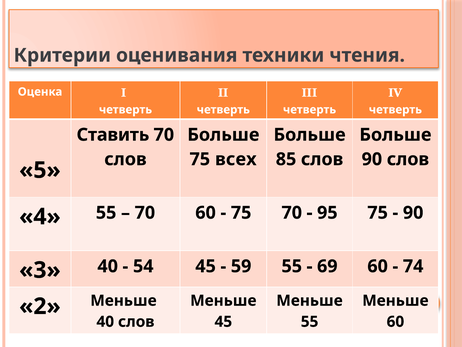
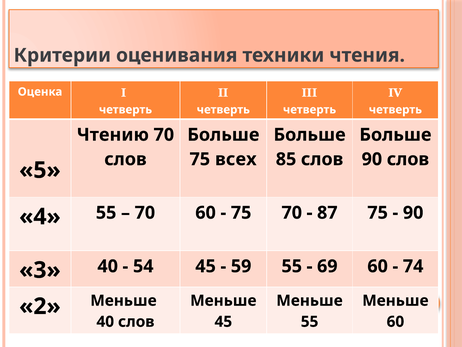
Ставить: Ставить -> Чтению
95: 95 -> 87
